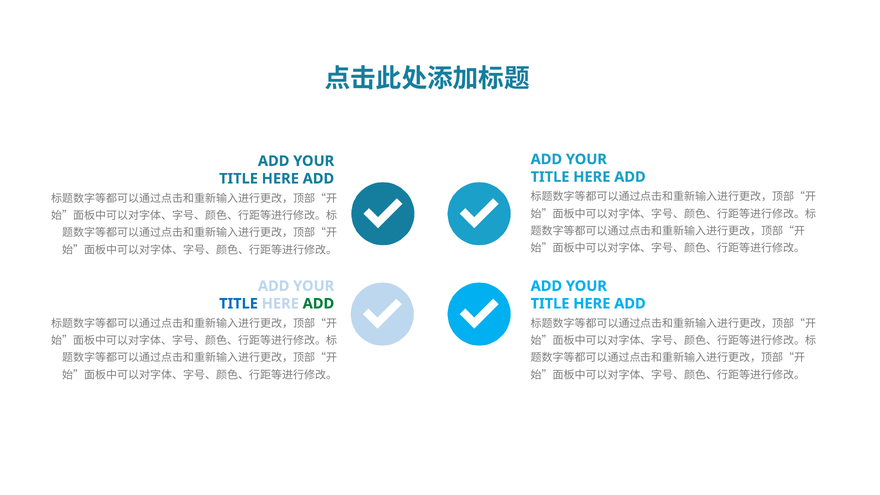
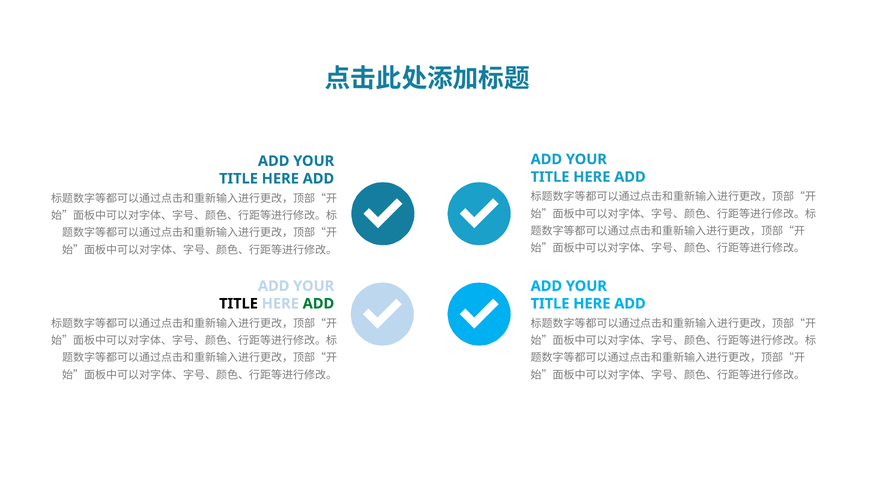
TITLE at (239, 304) colour: blue -> black
